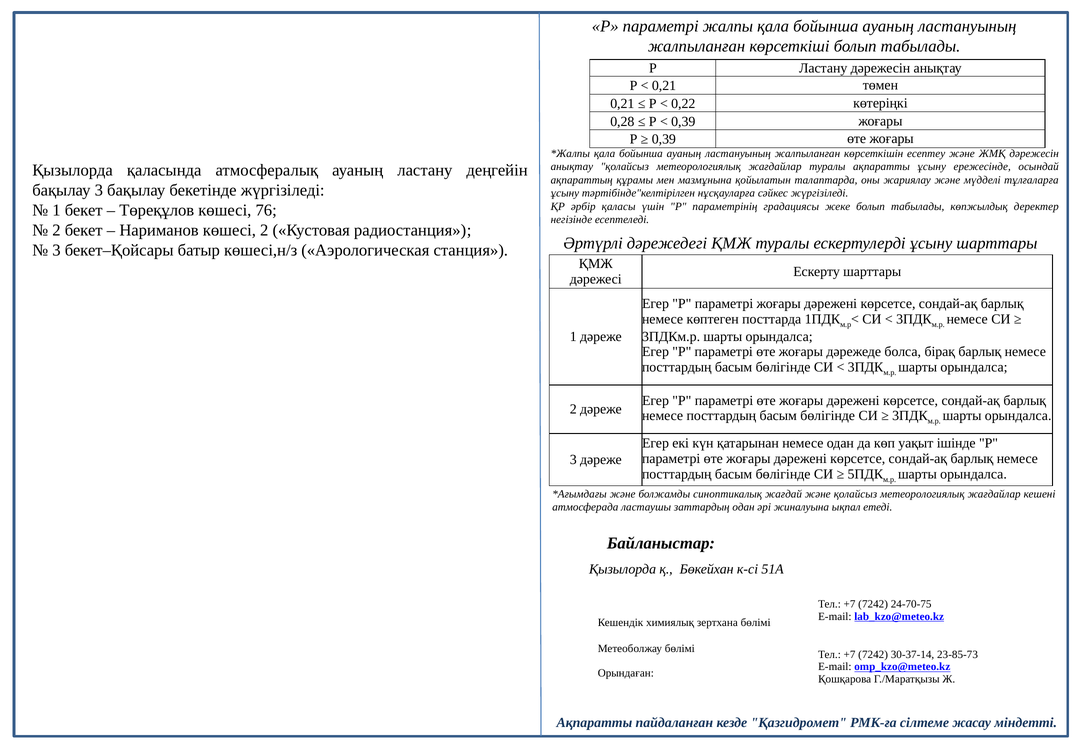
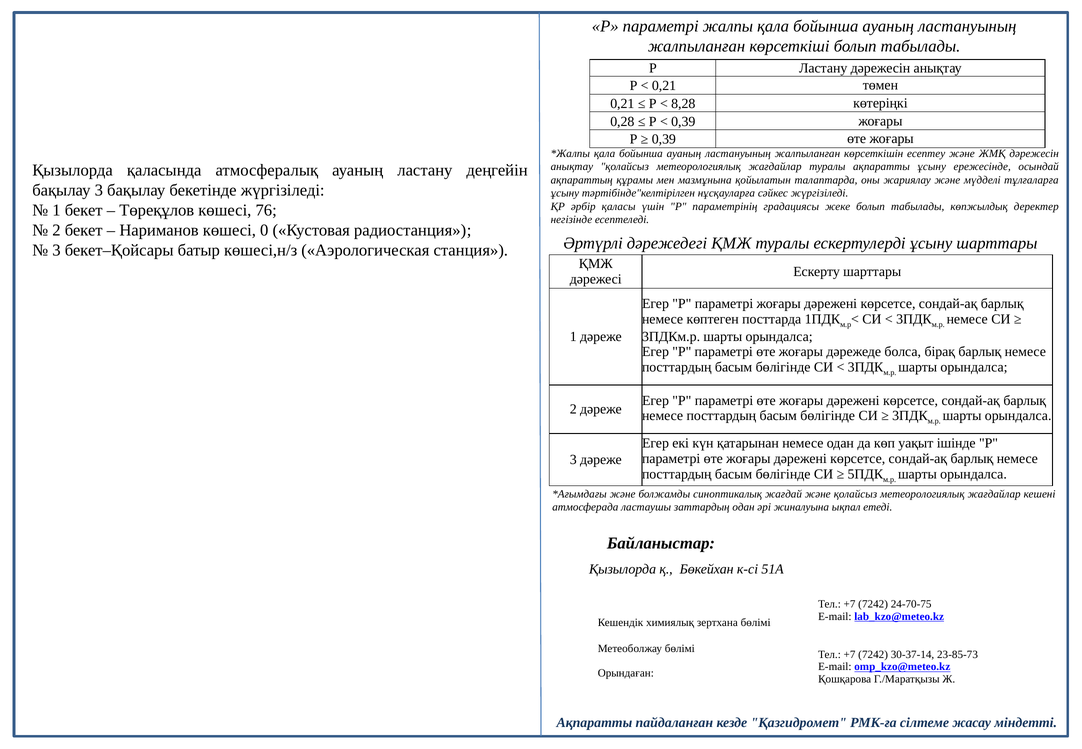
0,22: 0,22 -> 8,28
көшесі 2: 2 -> 0
